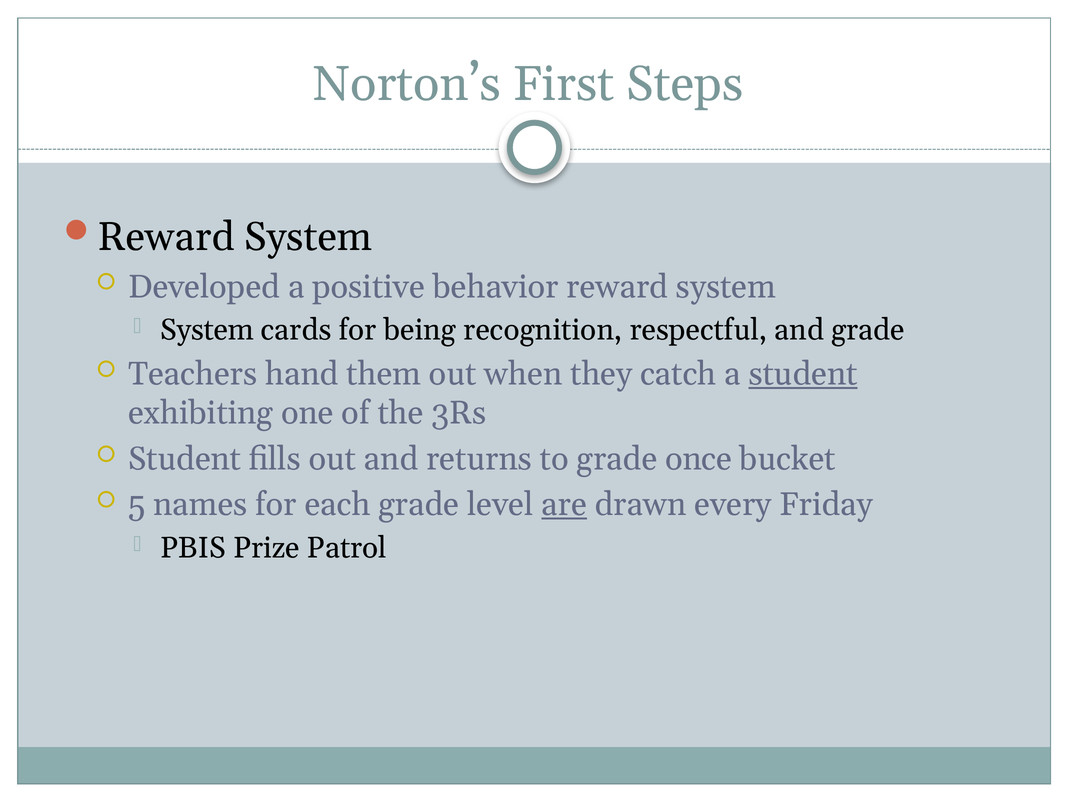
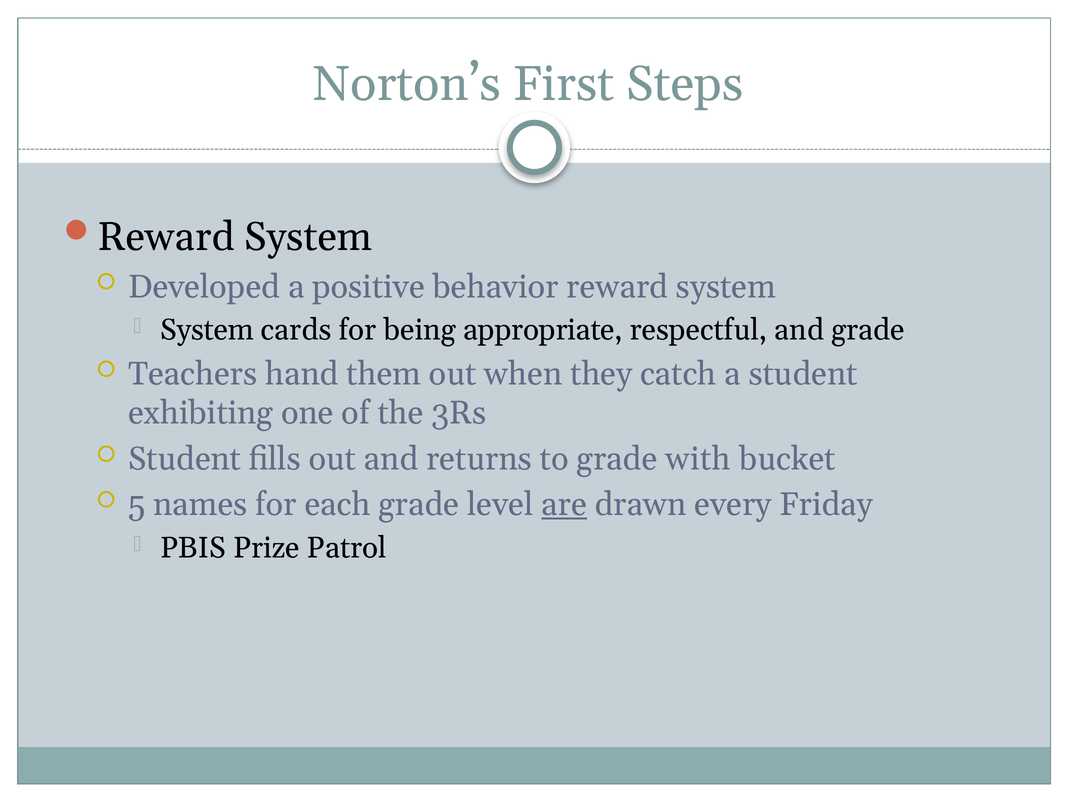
recognition: recognition -> appropriate
student at (803, 374) underline: present -> none
once: once -> with
